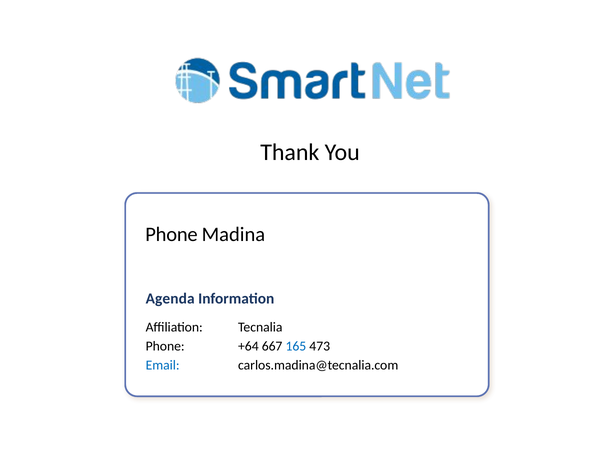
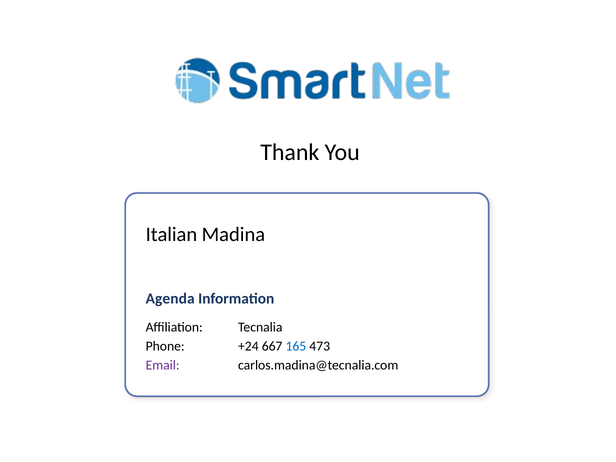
Phone at (172, 234): Phone -> Italian
+64: +64 -> +24
Email colour: blue -> purple
